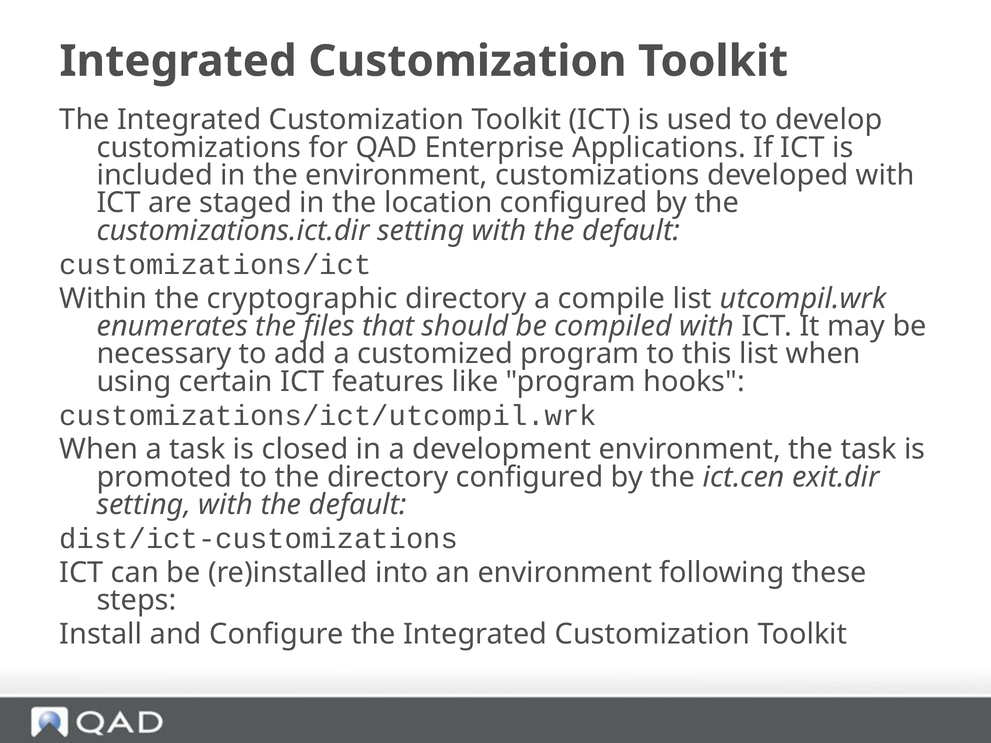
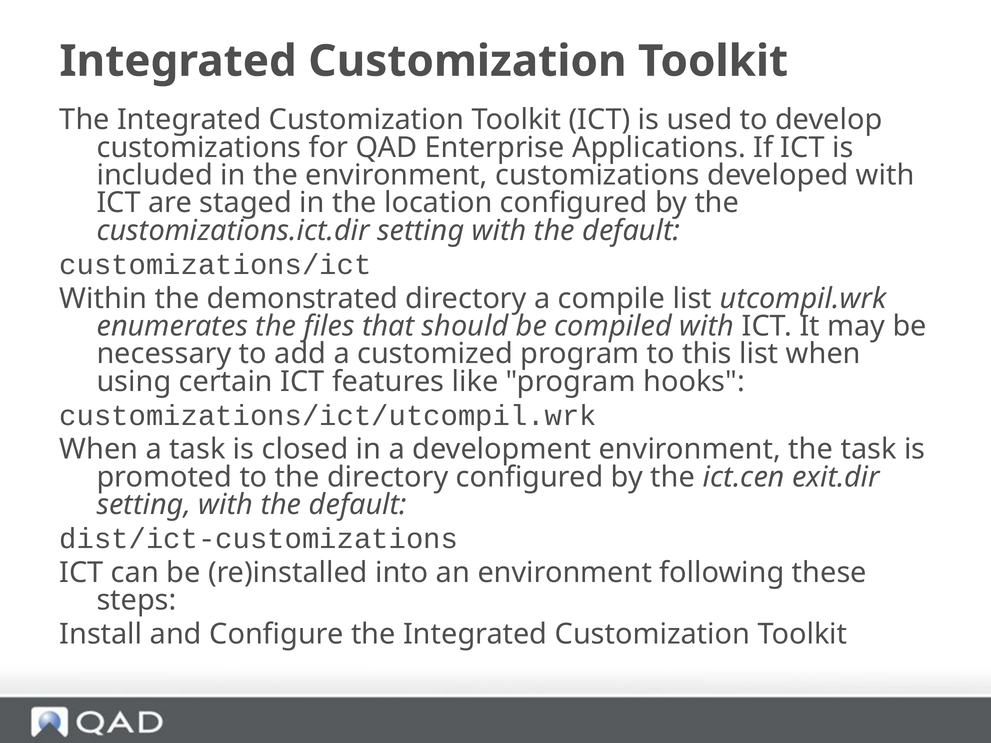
cryptographic: cryptographic -> demonstrated
